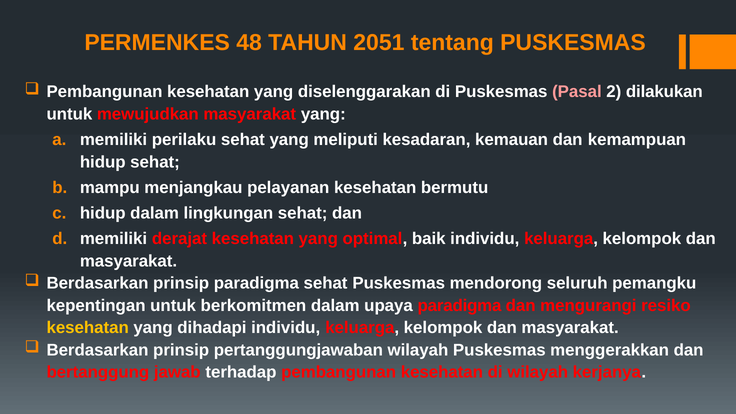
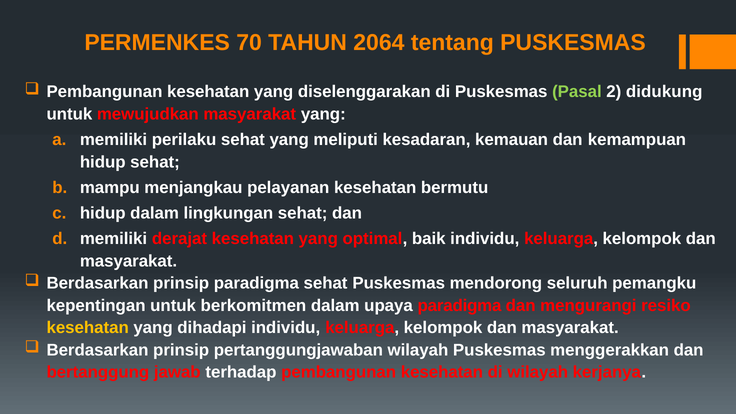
48: 48 -> 70
2051: 2051 -> 2064
Pasal colour: pink -> light green
dilakukan: dilakukan -> didukung
